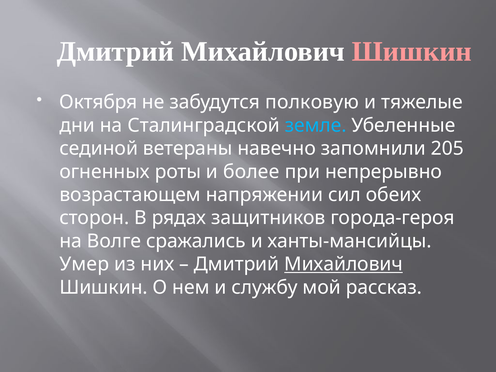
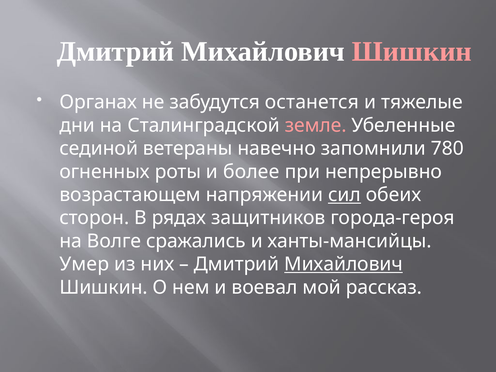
Октября: Октября -> Органах
полковую: полковую -> останется
земле colour: light blue -> pink
205: 205 -> 780
сил underline: none -> present
службу: службу -> воевал
